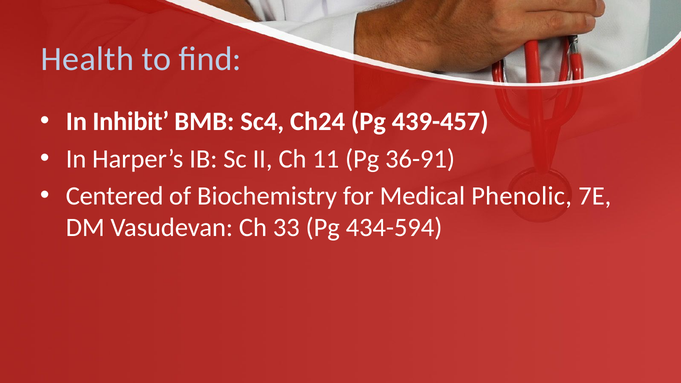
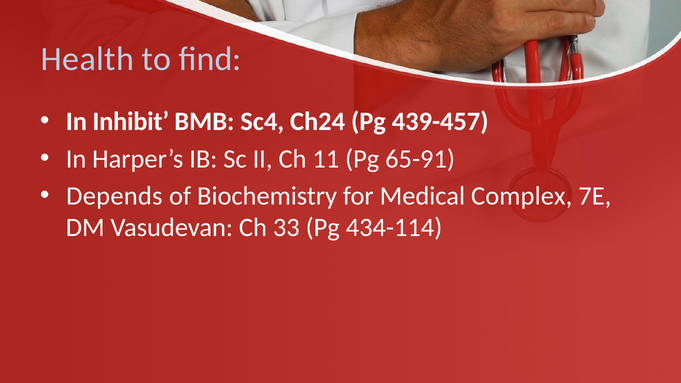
36-91: 36-91 -> 65-91
Centered: Centered -> Depends
Phenolic: Phenolic -> Complex
434-594: 434-594 -> 434-114
